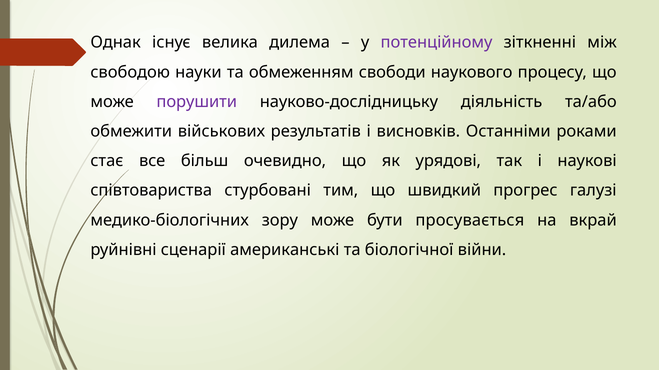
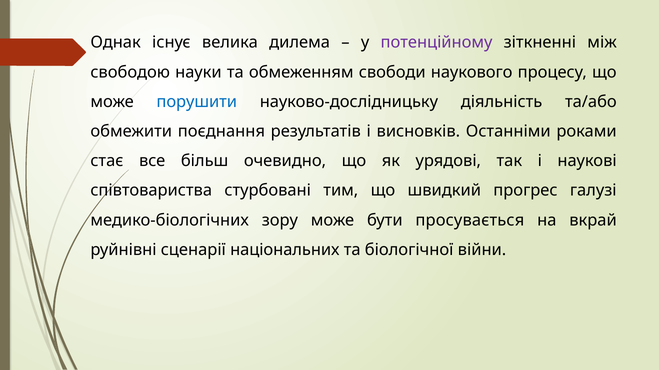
порушити colour: purple -> blue
військових: військових -> поєднання
американські: американські -> національних
